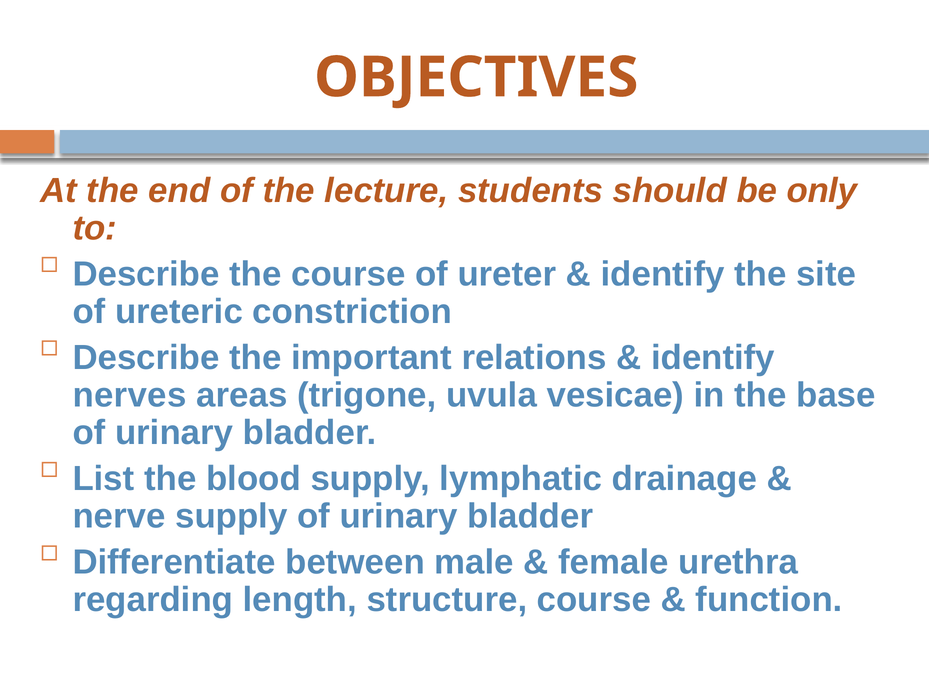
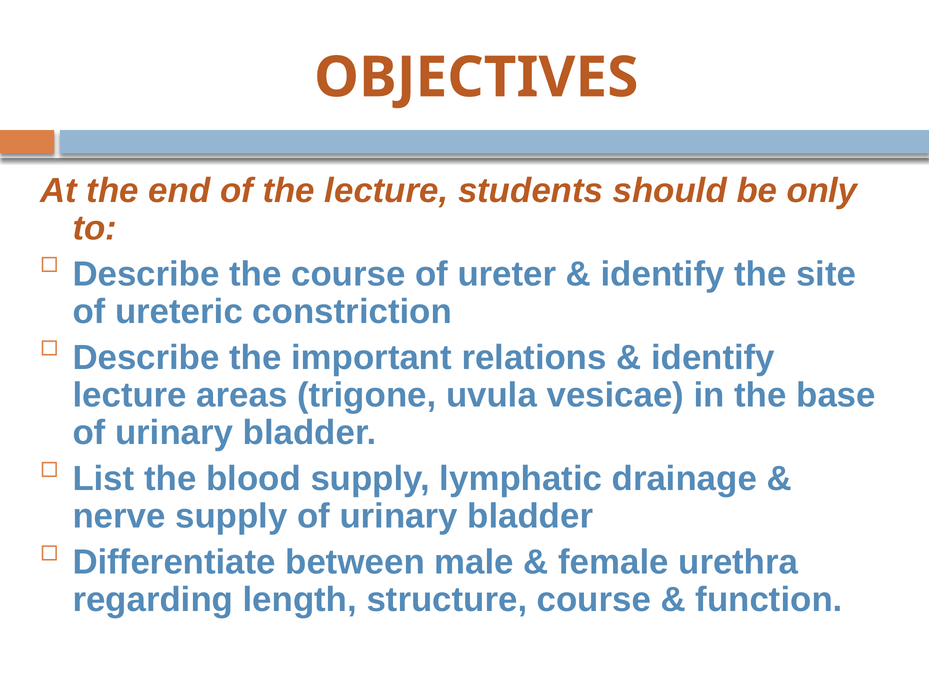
nerves at (130, 395): nerves -> lecture
